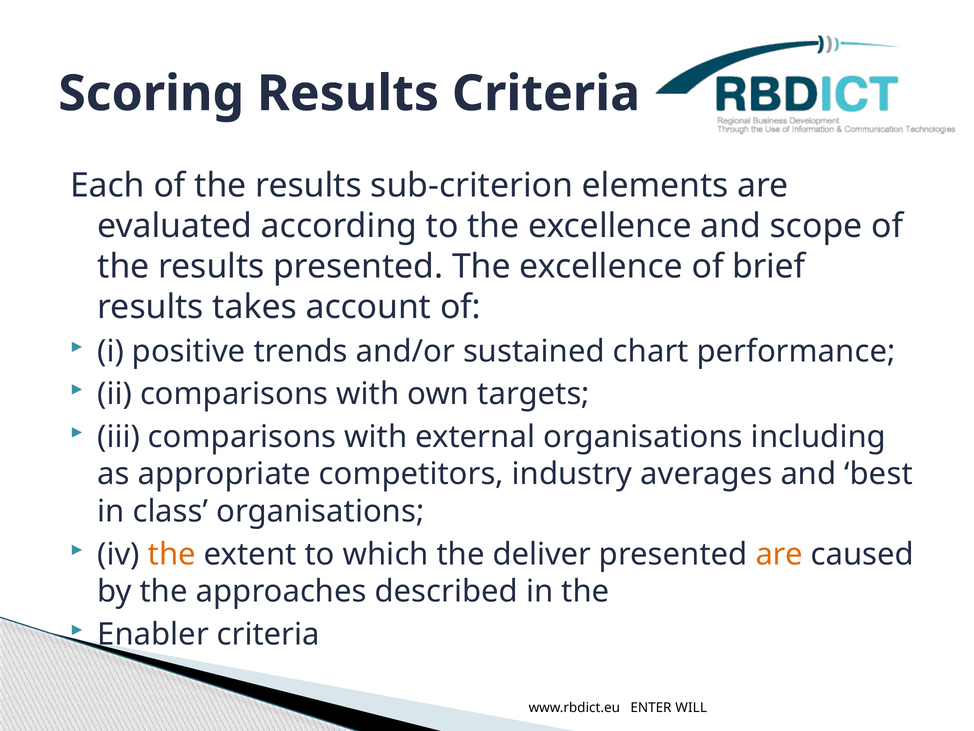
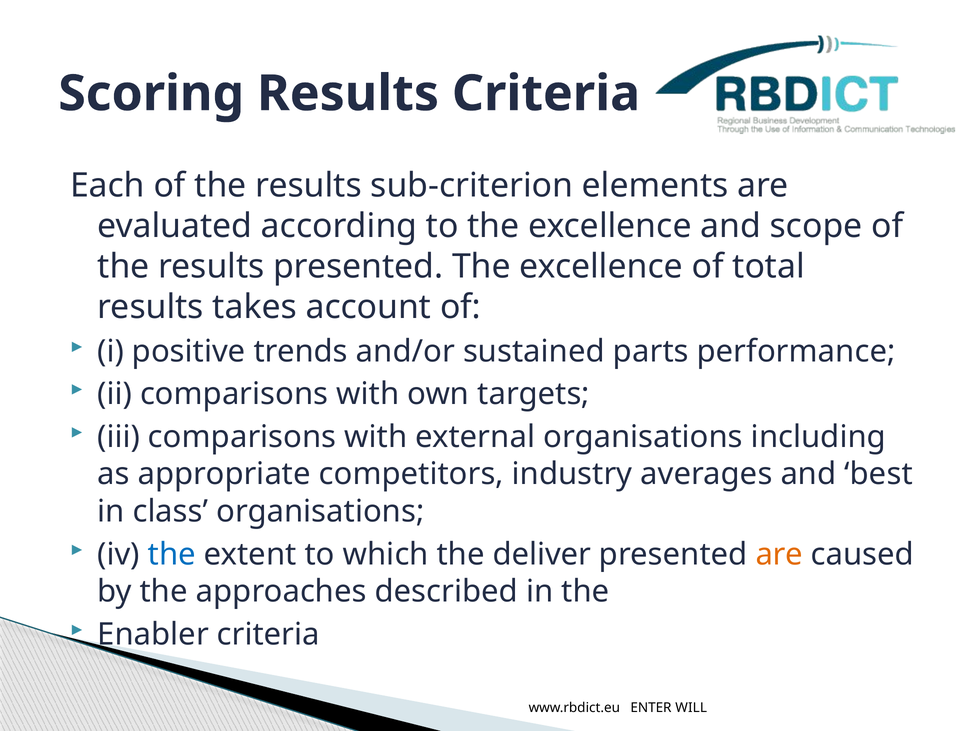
brief: brief -> total
chart: chart -> parts
the at (172, 554) colour: orange -> blue
